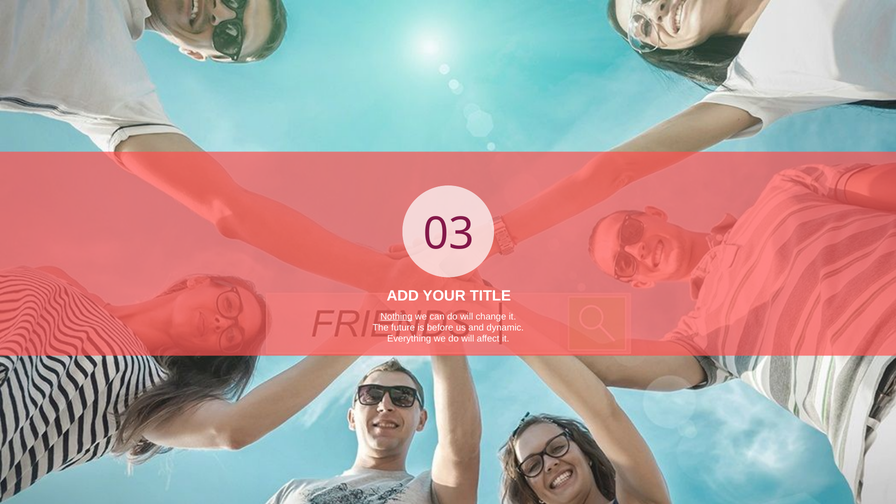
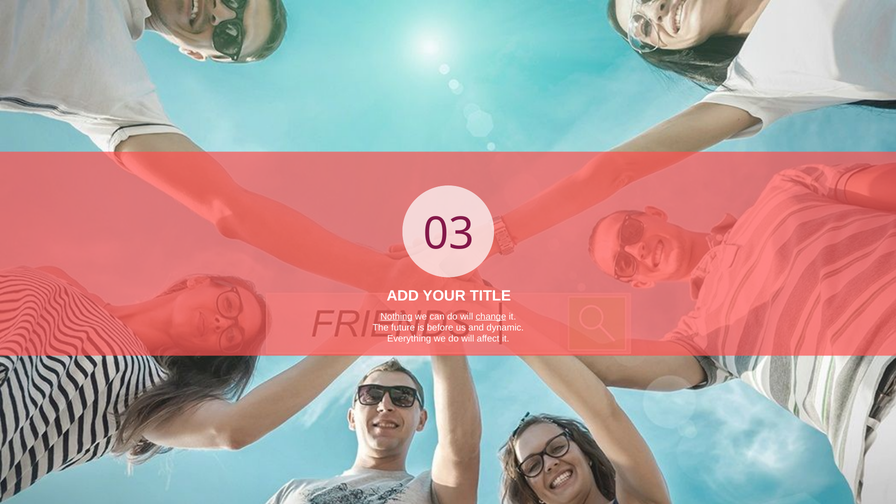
change underline: none -> present
